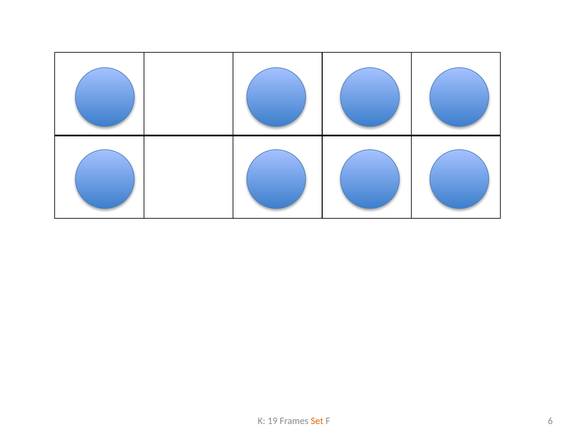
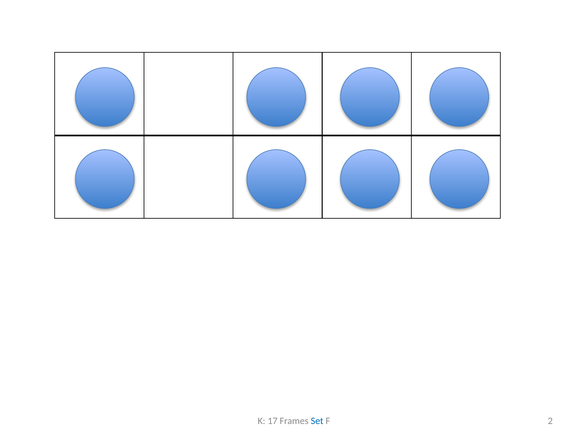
19: 19 -> 17
Set colour: orange -> blue
6: 6 -> 2
